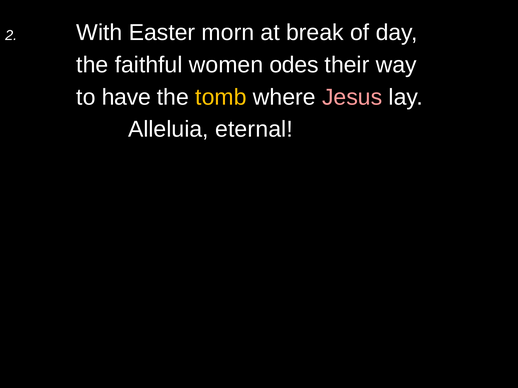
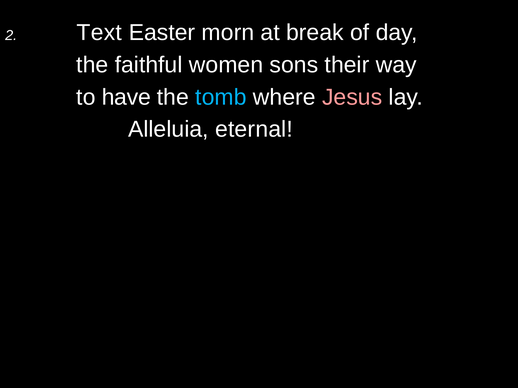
With: With -> Text
odes: odes -> sons
tomb colour: yellow -> light blue
